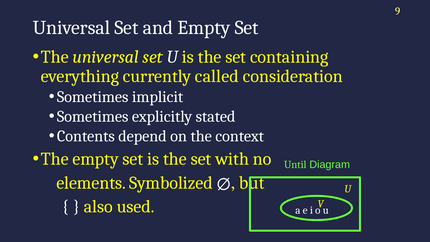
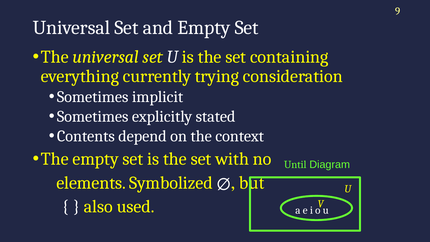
called: called -> trying
